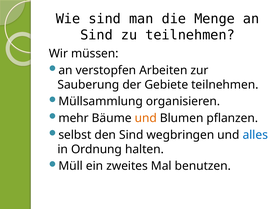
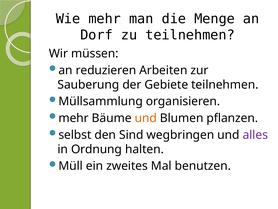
Wie sind: sind -> mehr
Sind at (97, 35): Sind -> Dorf
verstopfen: verstopfen -> reduzieren
alles colour: blue -> purple
